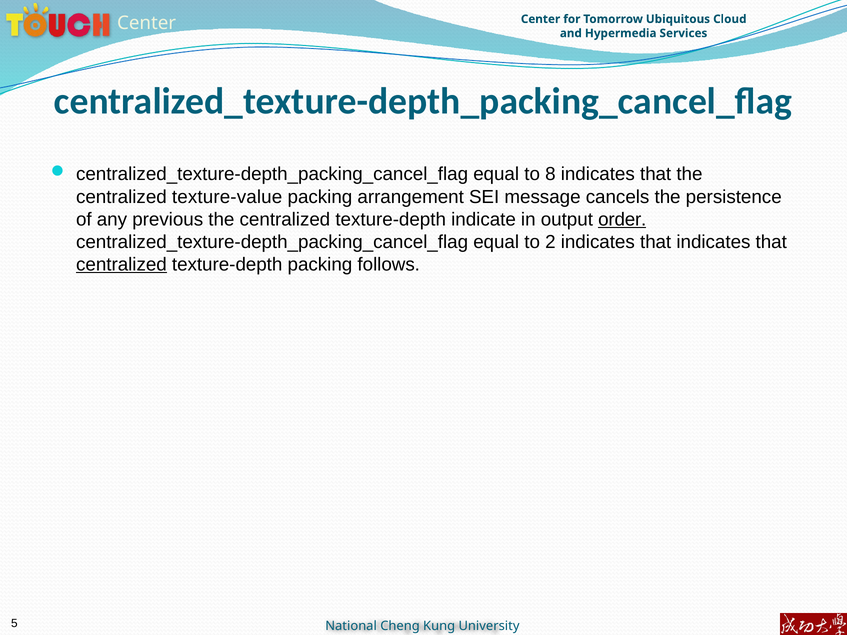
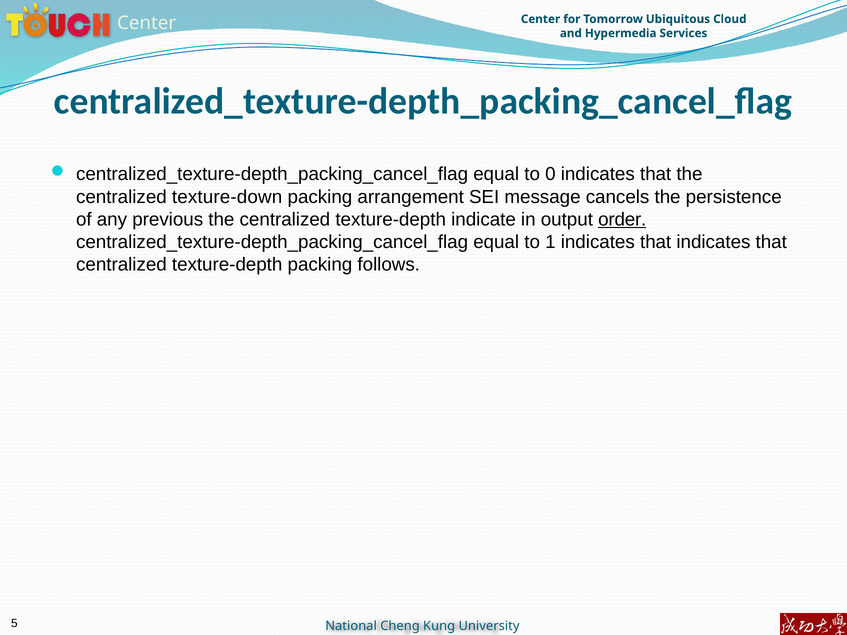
8: 8 -> 0
texture-value: texture-value -> texture-down
2: 2 -> 1
centralized at (121, 265) underline: present -> none
